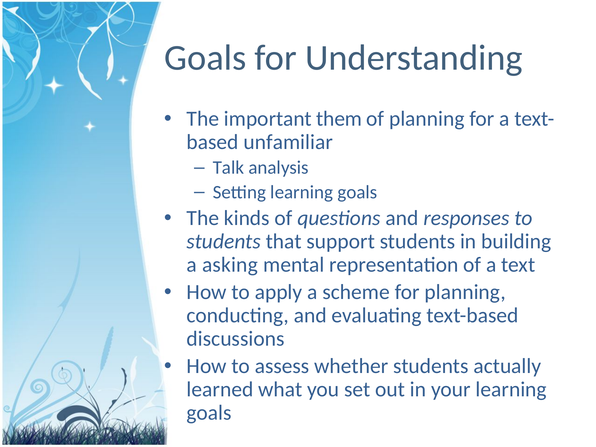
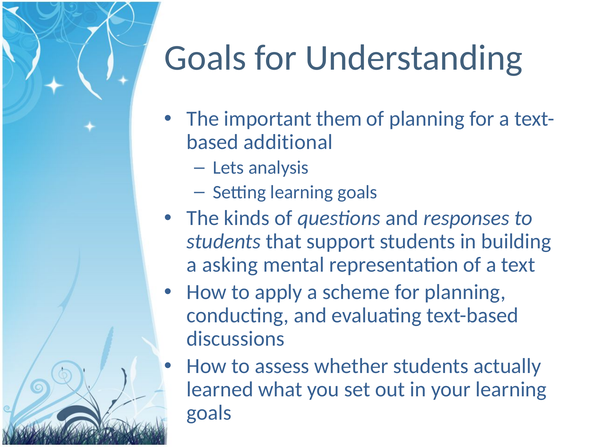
unfamiliar: unfamiliar -> additional
Talk: Talk -> Lets
